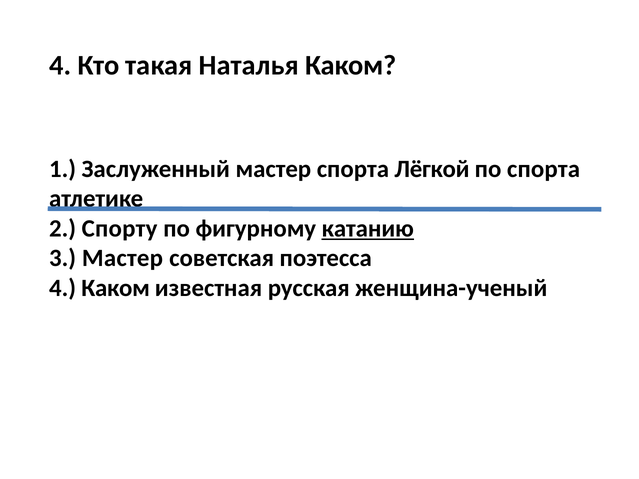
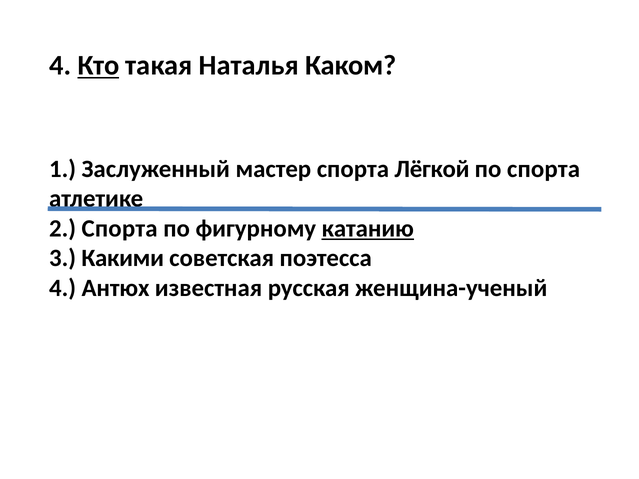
Кто underline: none -> present
2 Спорту: Спорту -> Спорта
3 Мастер: Мастер -> Какими
4 Каком: Каком -> Антюх
